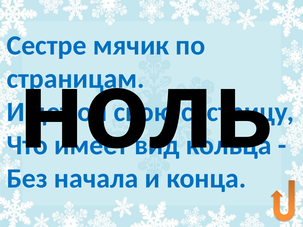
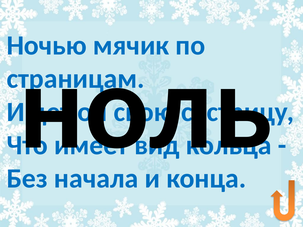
Сестре: Сестре -> Ночью
